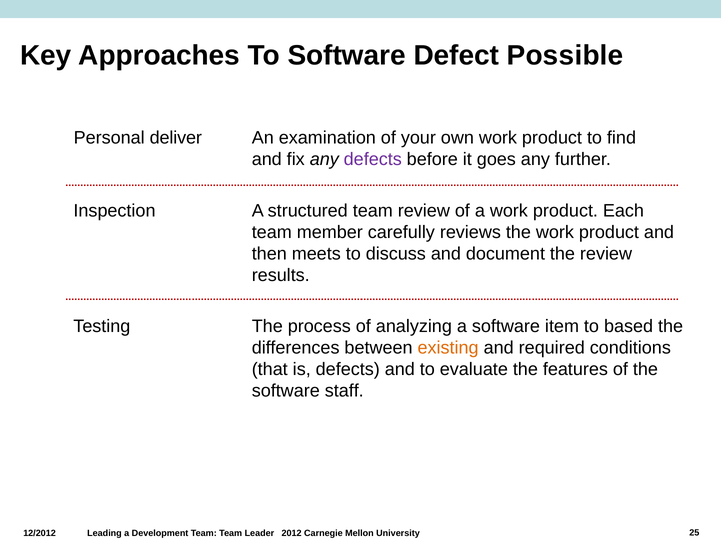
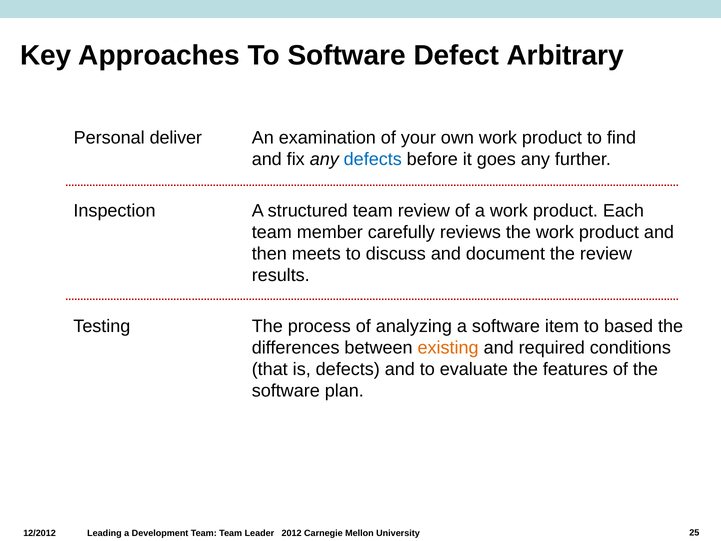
Possible: Possible -> Arbitrary
defects at (373, 159) colour: purple -> blue
staff: staff -> plan
